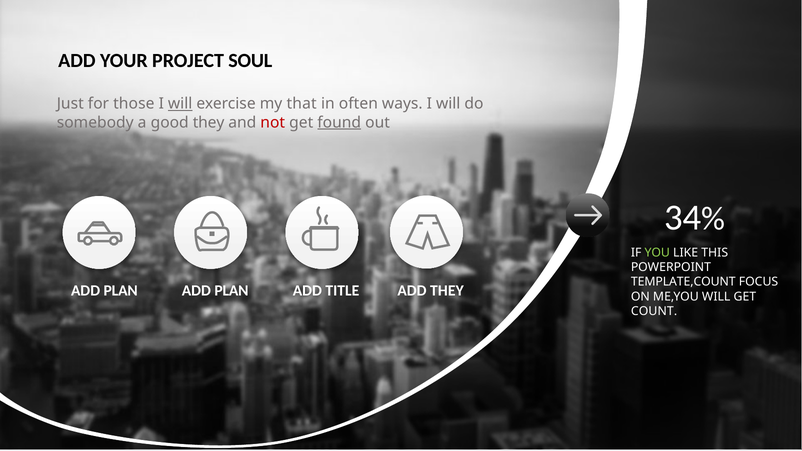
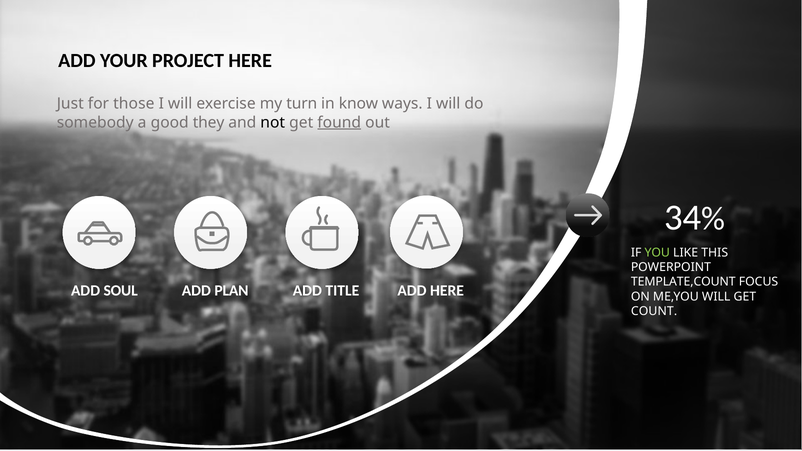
PROJECT SOUL: SOUL -> HERE
will at (180, 104) underline: present -> none
that: that -> turn
often: often -> know
not colour: red -> black
PLAN at (121, 291): PLAN -> SOUL
ADD THEY: THEY -> HERE
